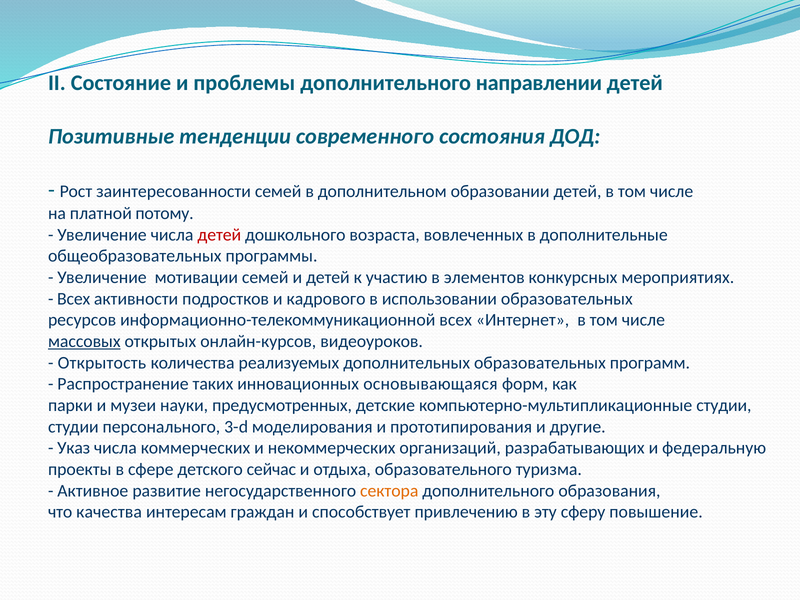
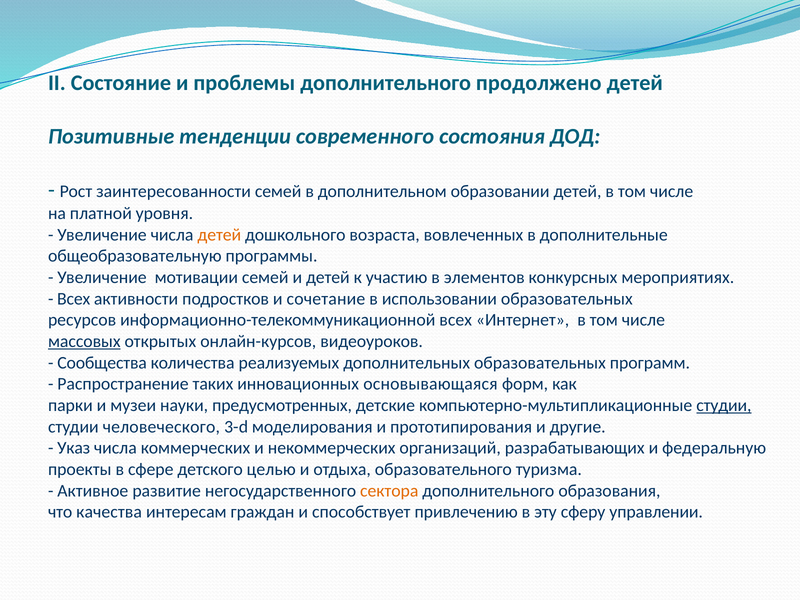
направлении: направлении -> продолжено
потому: потому -> уровня
детей at (219, 235) colour: red -> orange
общеобразовательных: общеобразовательных -> общеобразовательную
кадрового: кадрового -> сочетание
Открытость: Открытость -> Сообщества
студии at (724, 405) underline: none -> present
персонального: персонального -> человеческого
сейчас: сейчас -> целью
повышение: повышение -> управлении
